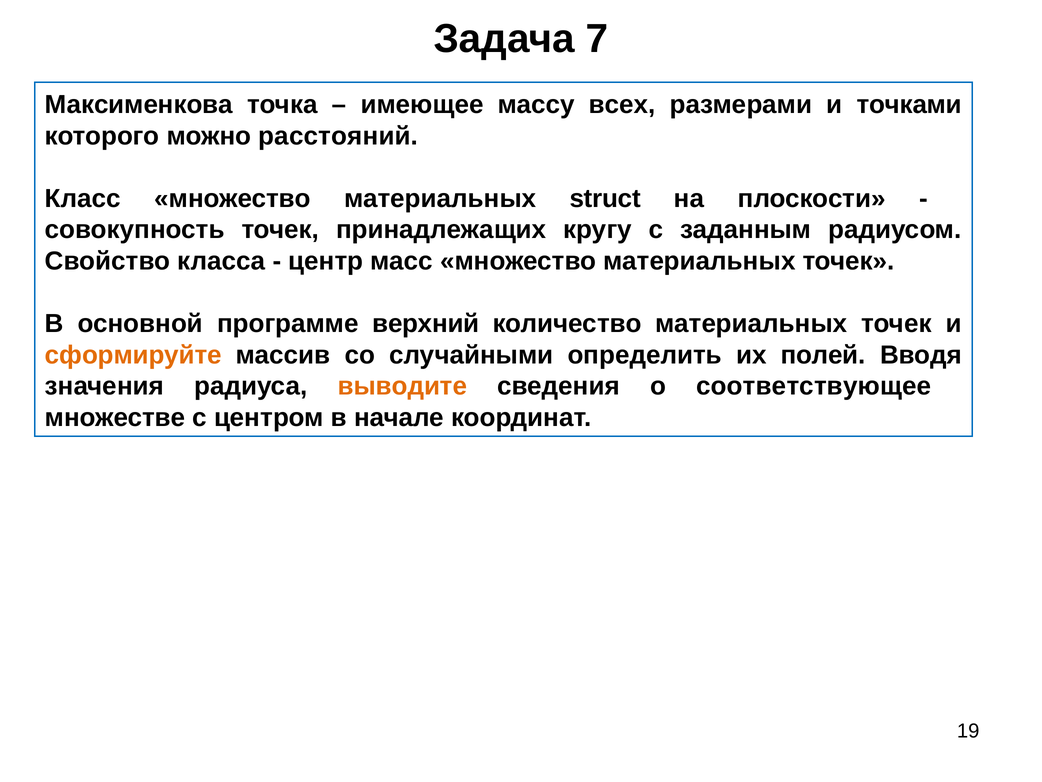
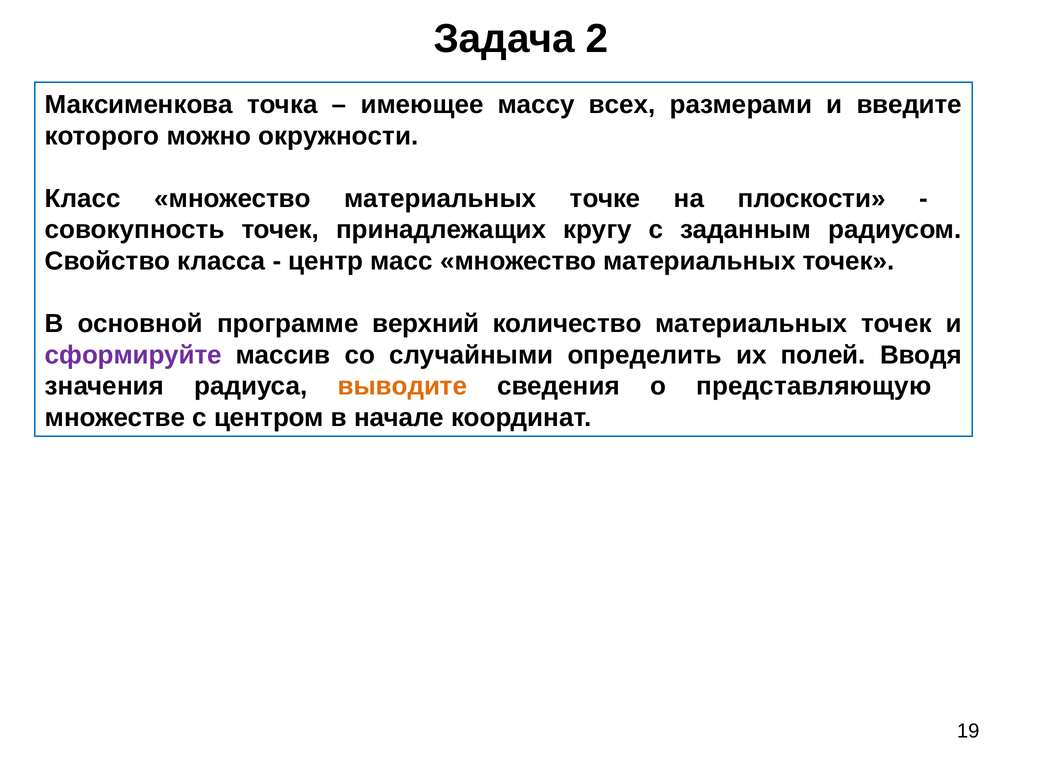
7: 7 -> 2
точками: точками -> введите
расстояний: расстояний -> окружности
struct: struct -> точке
сформируйте colour: orange -> purple
соответствующее: соответствующее -> представляющую
